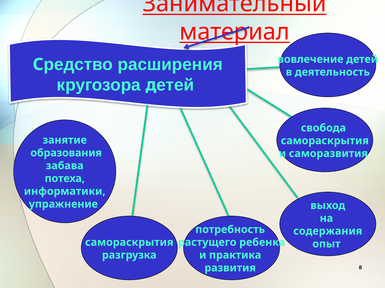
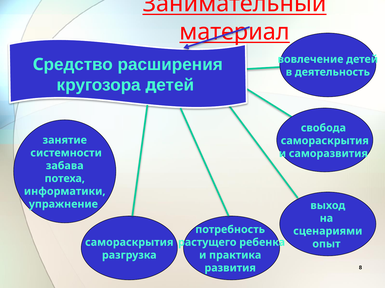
образования: образования -> системности
содержания: содержания -> сценариями
